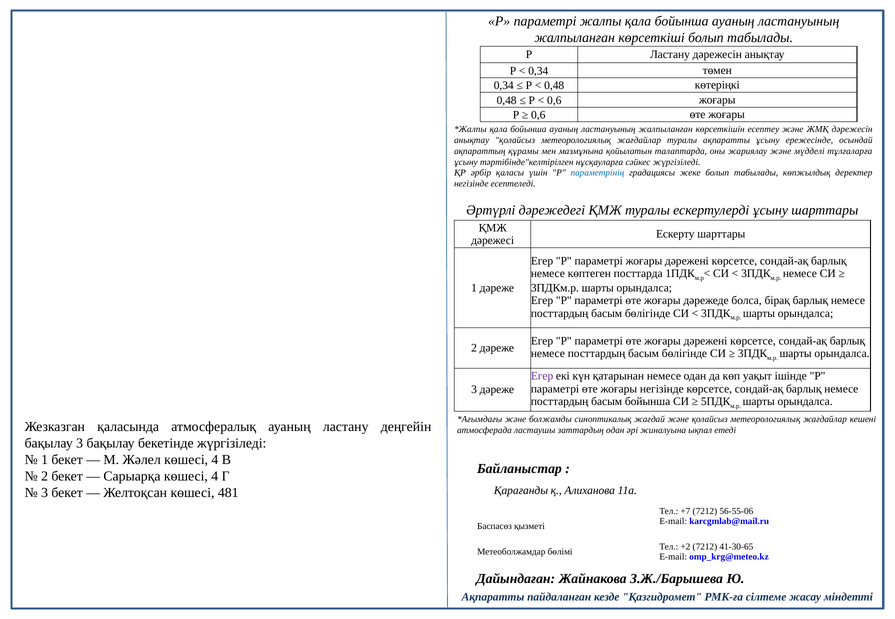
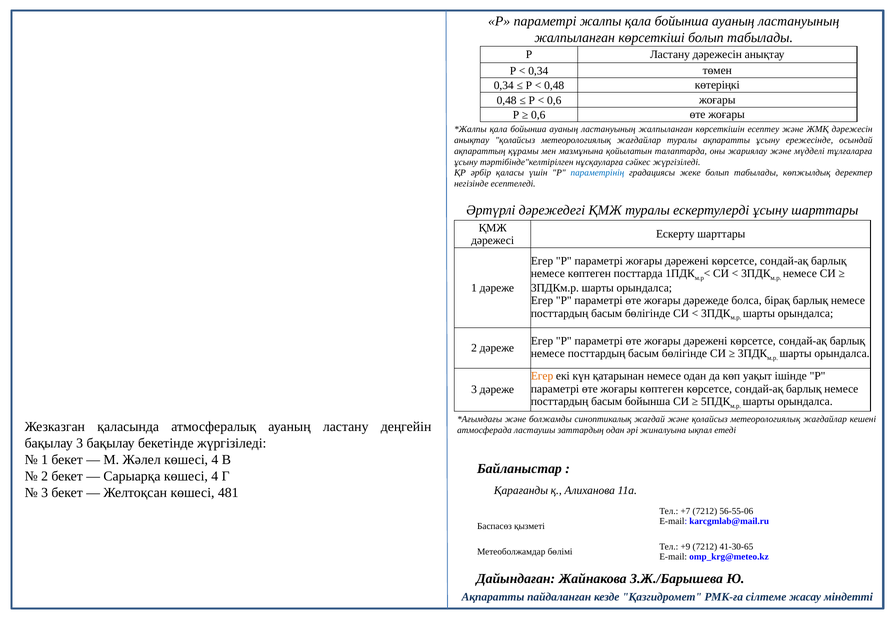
Егер at (542, 377) colour: purple -> orange
жоғары негізінде: негізінде -> көптеген
+2: +2 -> +9
